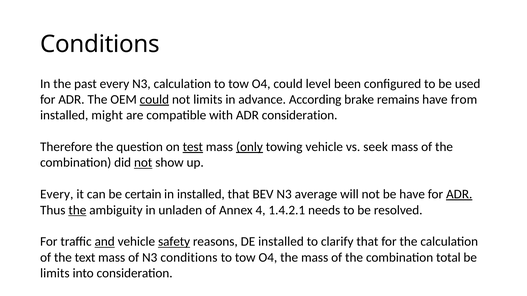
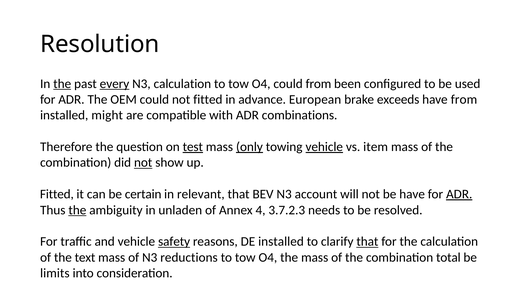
Conditions at (100, 44): Conditions -> Resolution
the at (62, 84) underline: none -> present
every at (114, 84) underline: none -> present
could level: level -> from
could at (154, 100) underline: present -> none
not limits: limits -> fitted
According: According -> European
remains: remains -> exceeds
ADR consideration: consideration -> combinations
vehicle at (324, 147) underline: none -> present
seek: seek -> item
Every at (57, 195): Every -> Fitted
in installed: installed -> relevant
average: average -> account
1.4.2.1: 1.4.2.1 -> 3.7.2.3
and underline: present -> none
that at (367, 242) underline: none -> present
N3 conditions: conditions -> reductions
